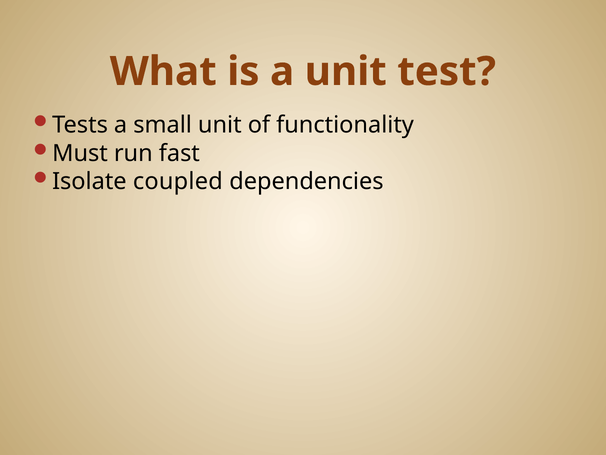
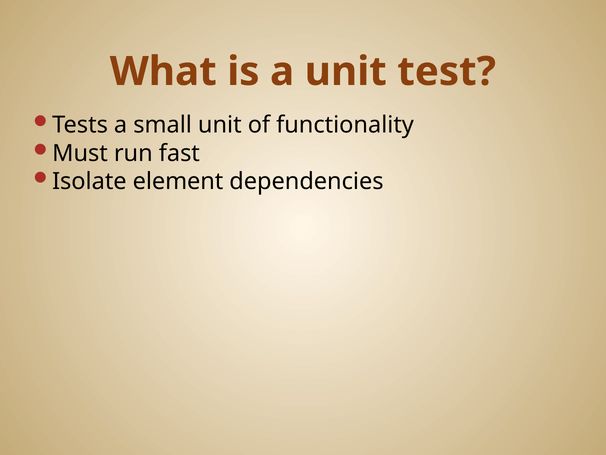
coupled: coupled -> element
